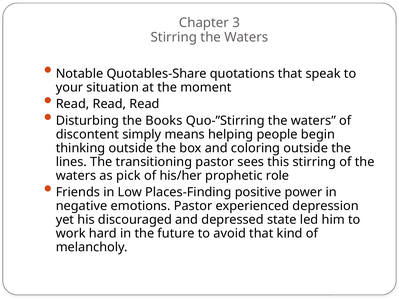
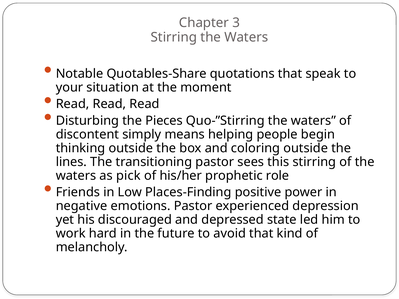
Books: Books -> Pieces
